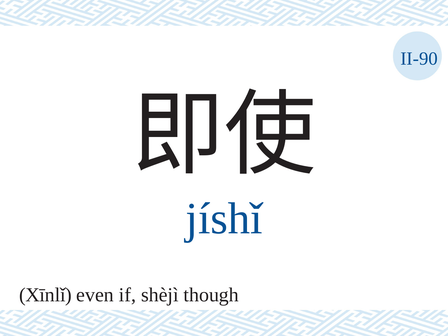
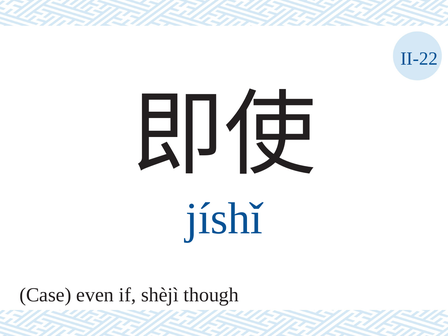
II-90: II-90 -> II-22
Xīnlǐ: Xīnlǐ -> Case
